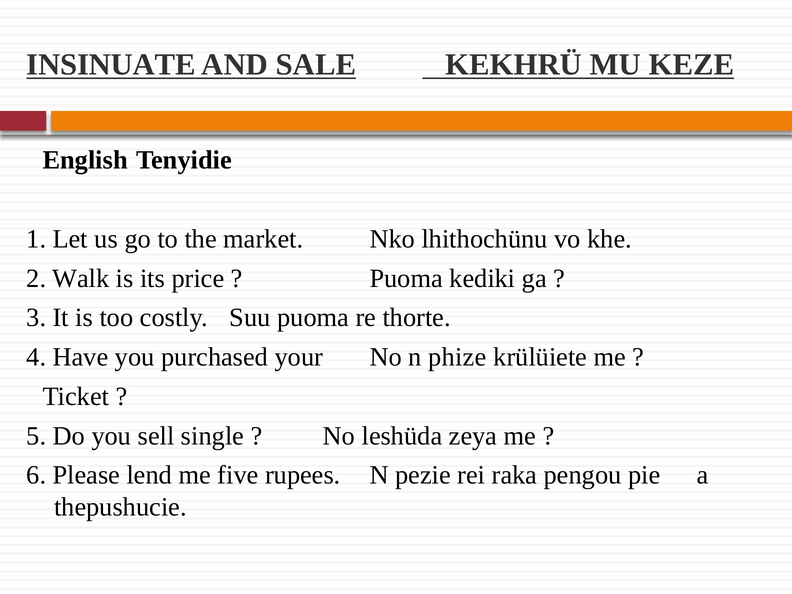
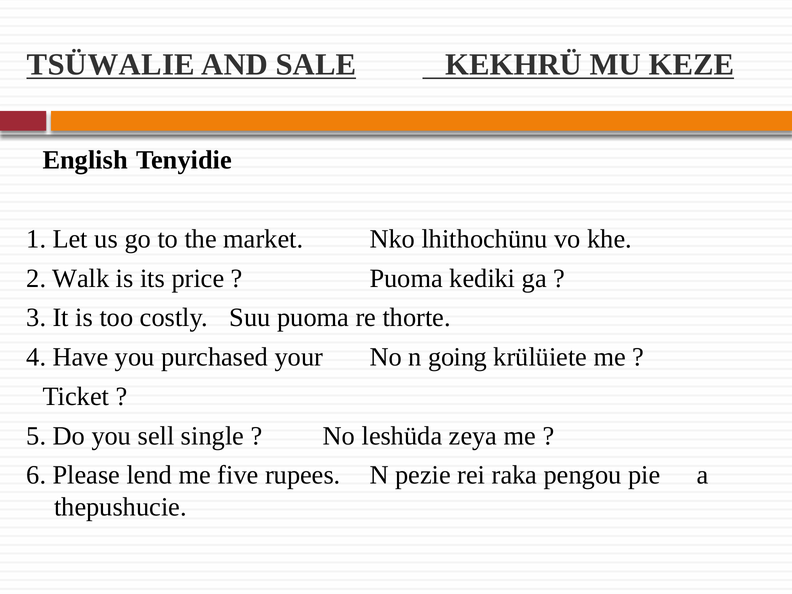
INSINUATE: INSINUATE -> TSÜWALIE
phize: phize -> going
